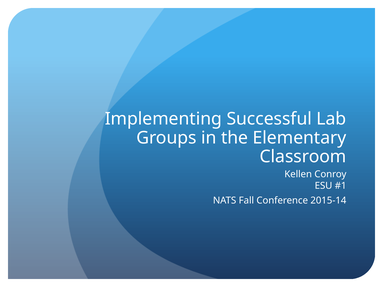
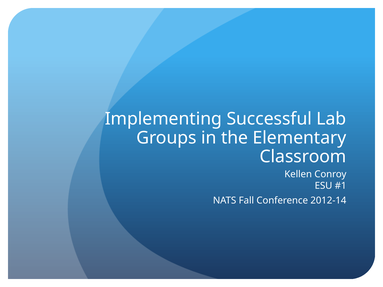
2015-14: 2015-14 -> 2012-14
